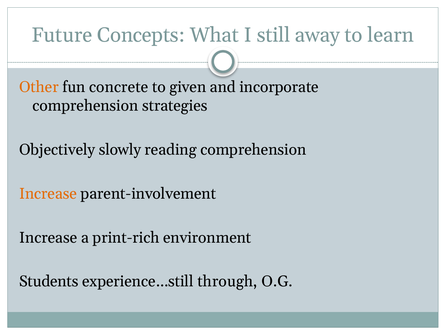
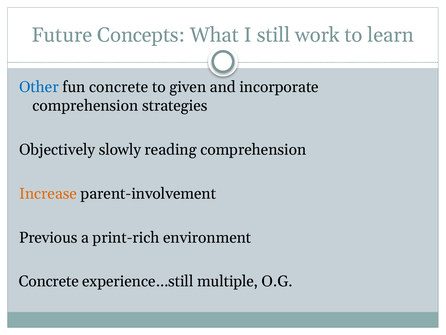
away: away -> work
Other colour: orange -> blue
Increase at (48, 237): Increase -> Previous
Students at (49, 281): Students -> Concrete
through: through -> multiple
